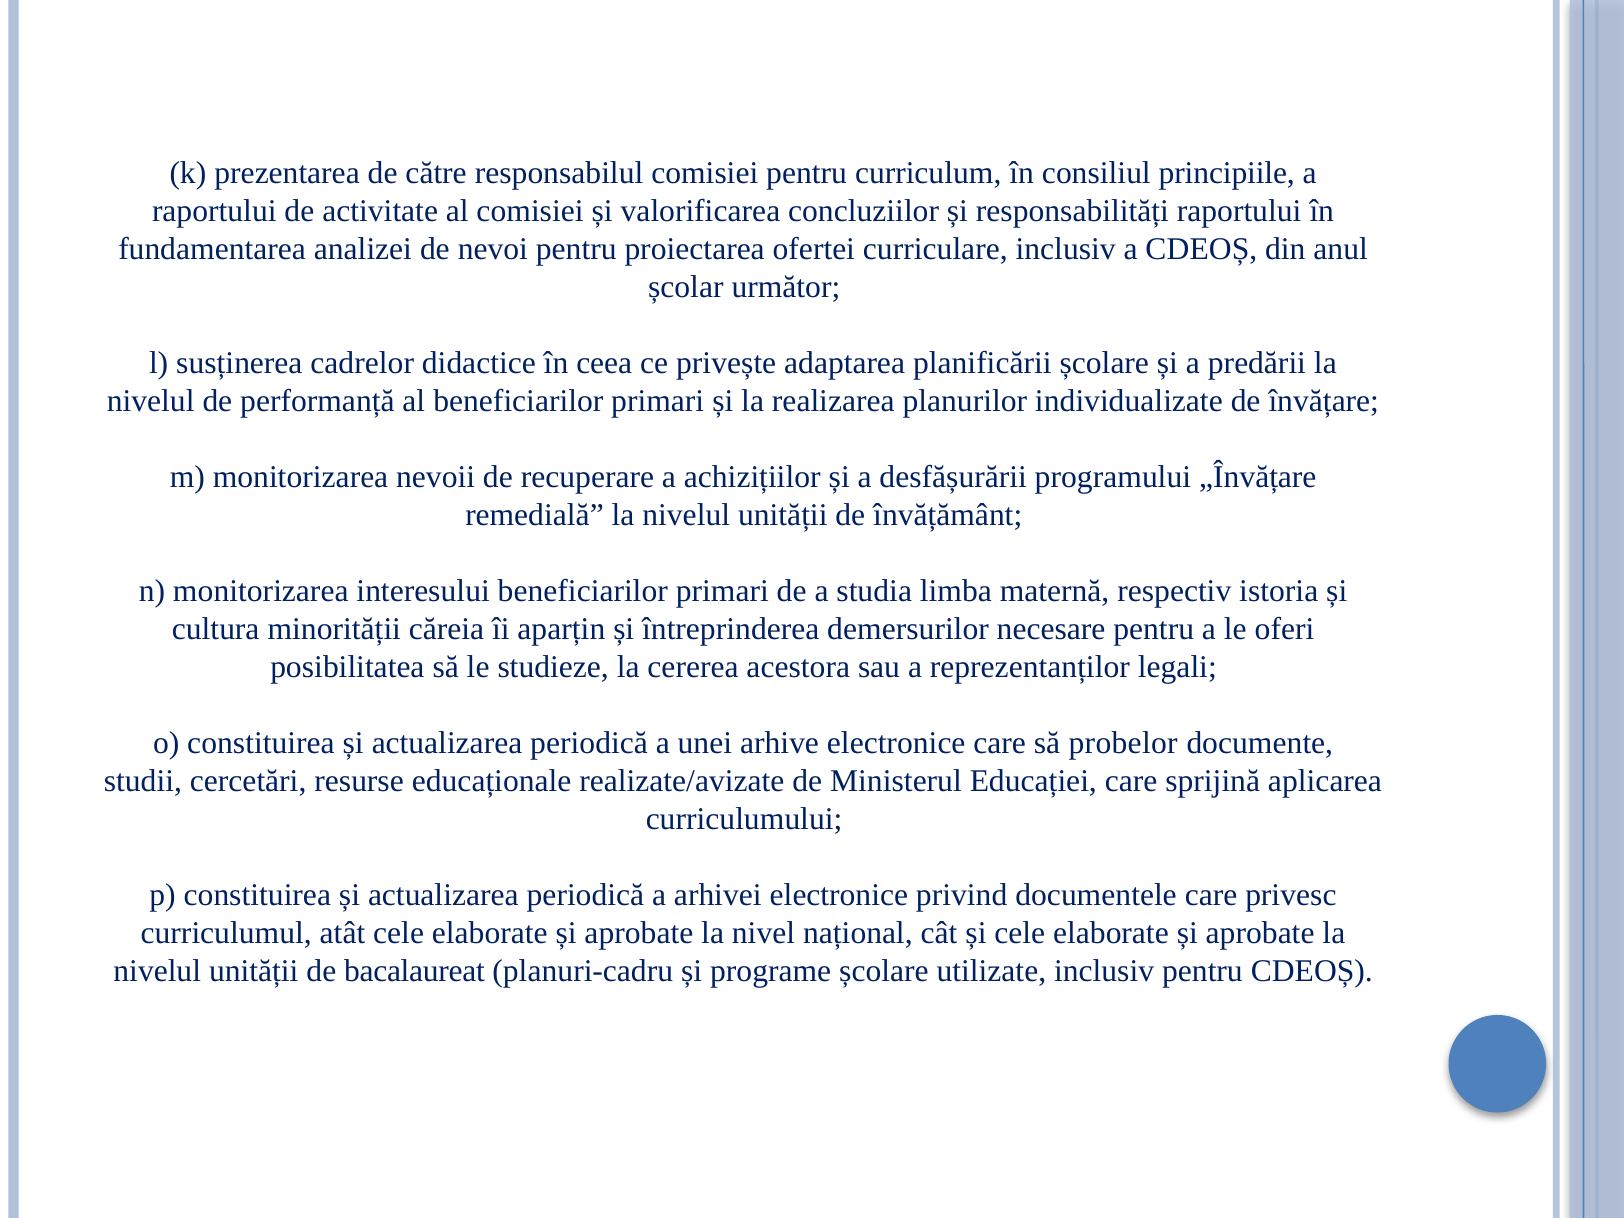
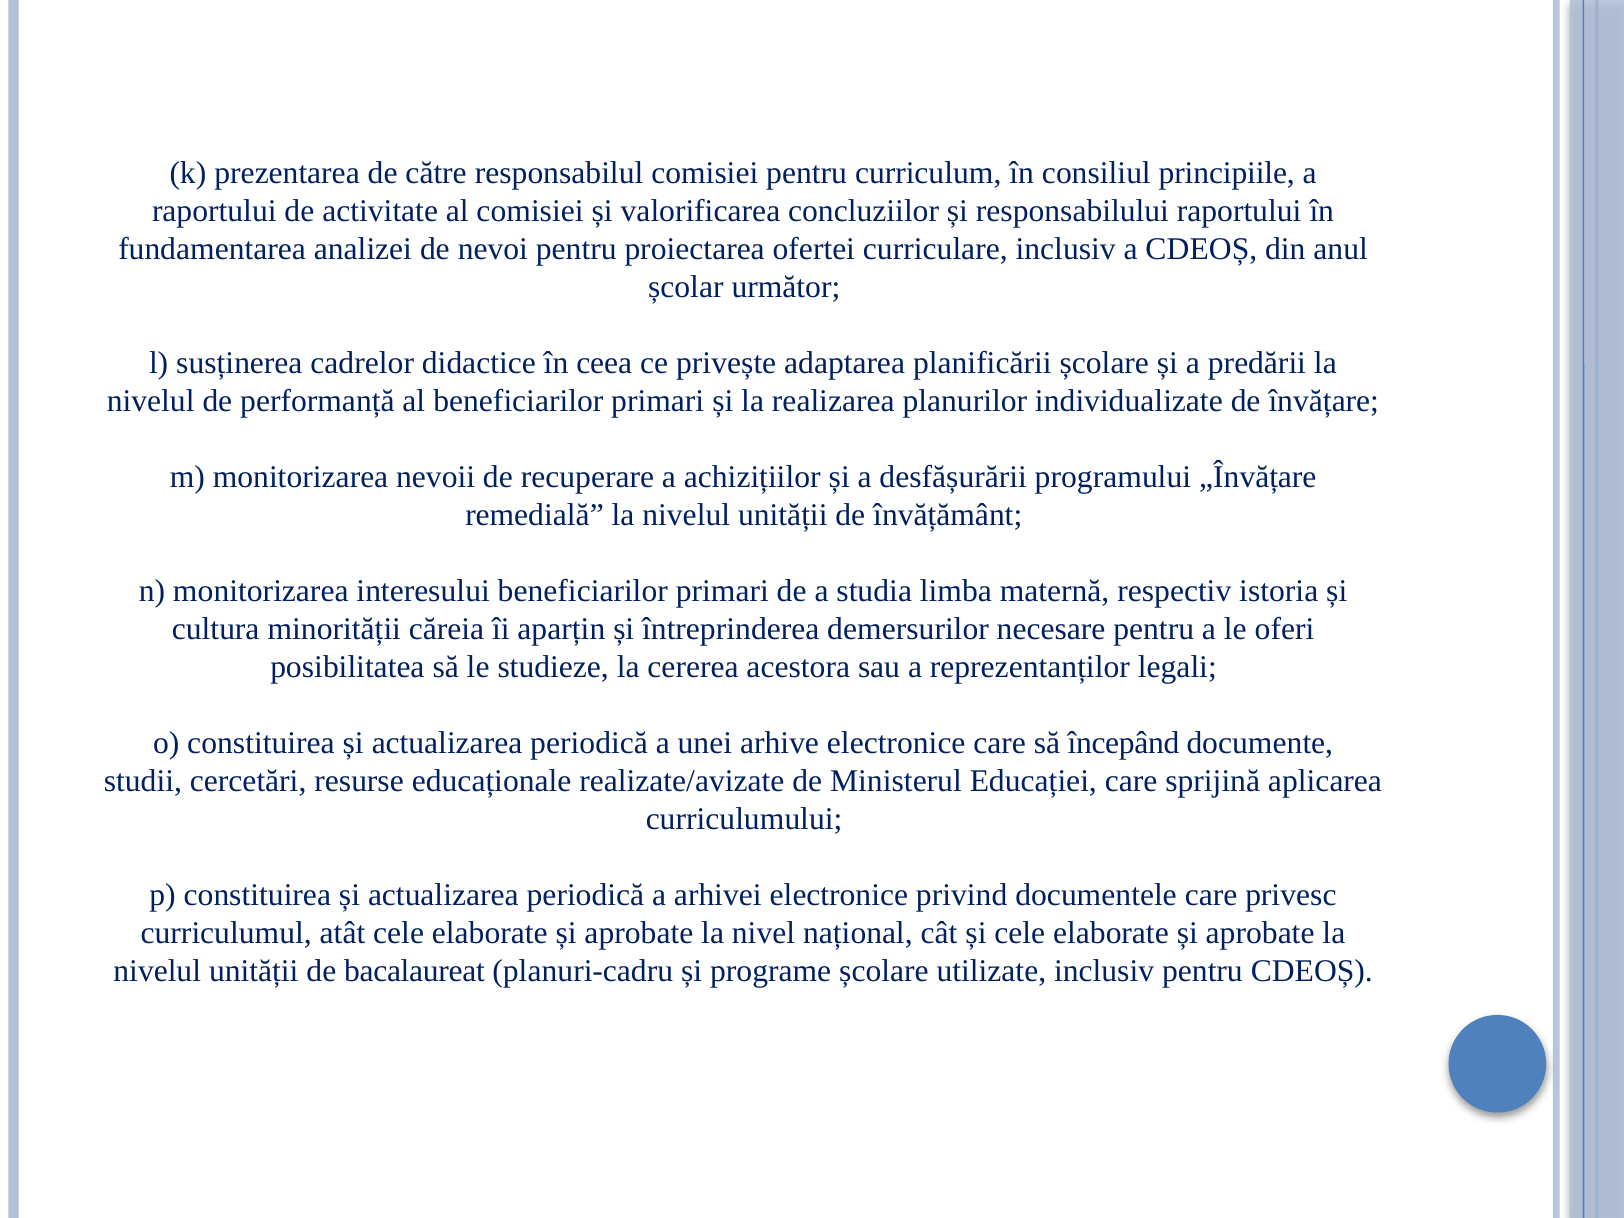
responsabilități: responsabilități -> responsabilului
probelor: probelor -> începând
